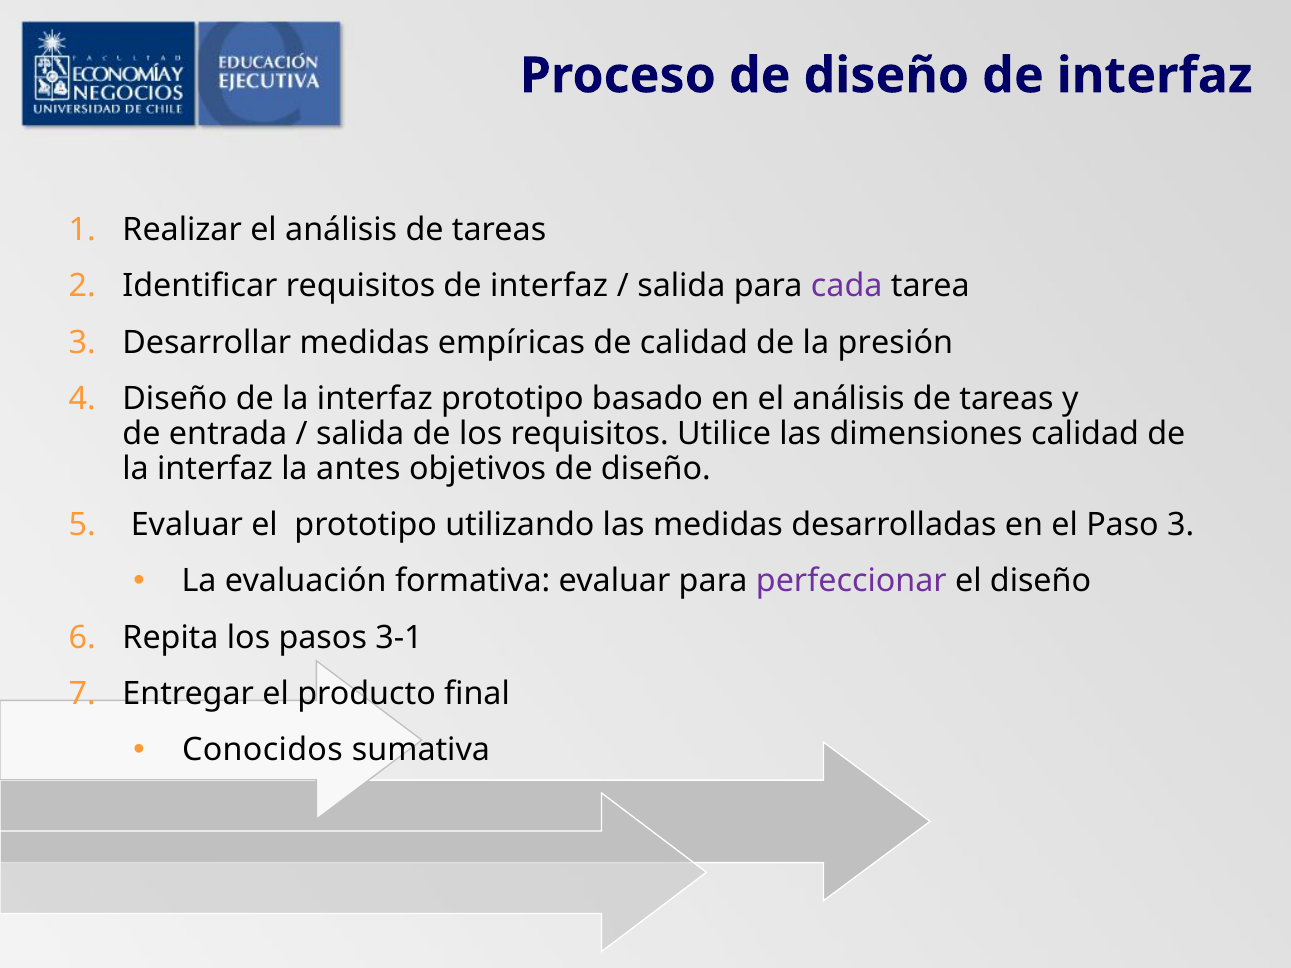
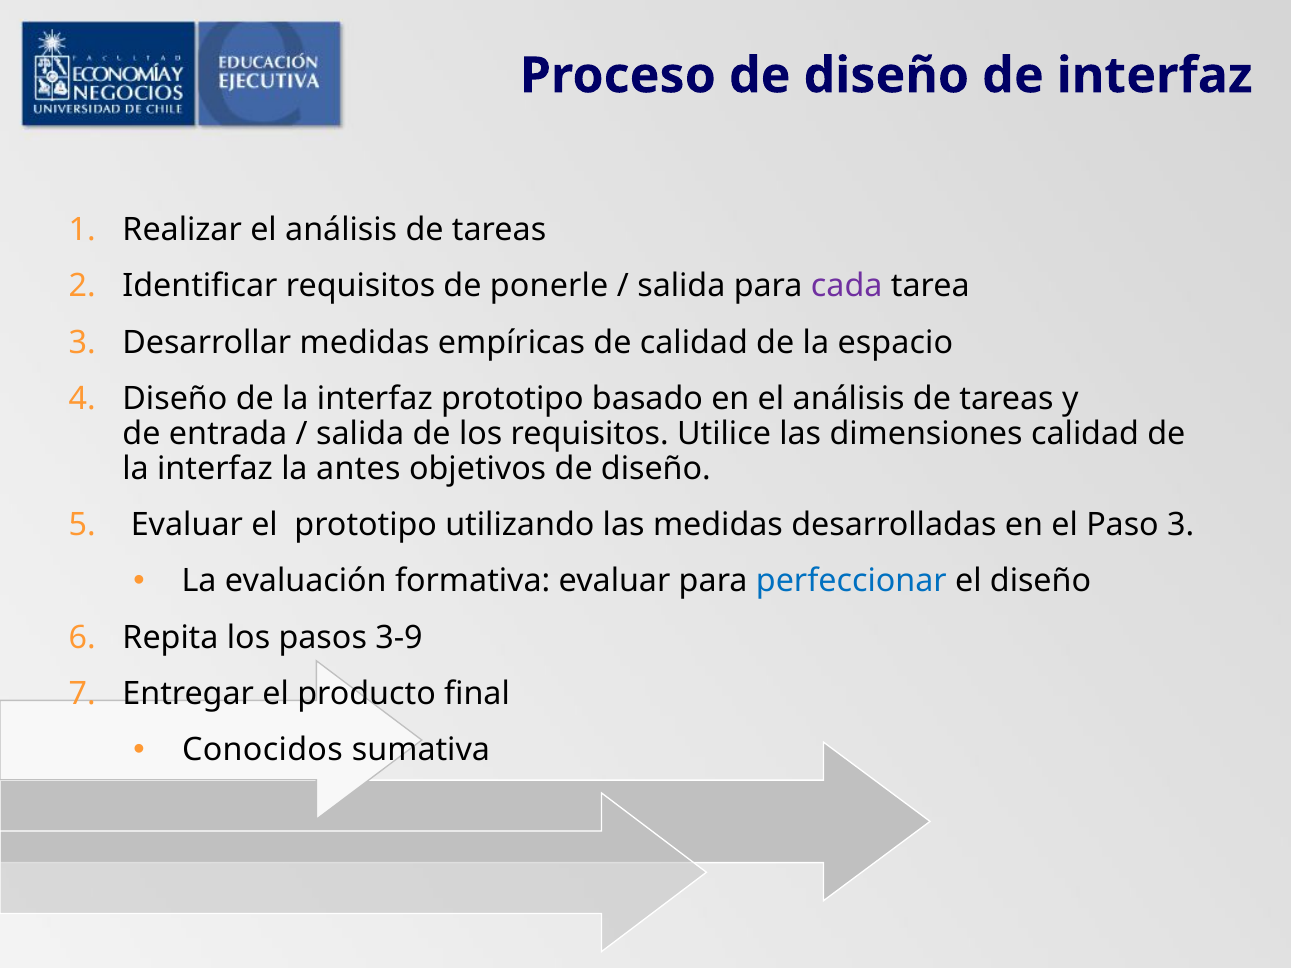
requisitos de interfaz: interfaz -> ponerle
presión: presión -> espacio
perfeccionar colour: purple -> blue
3-1: 3-1 -> 3-9
